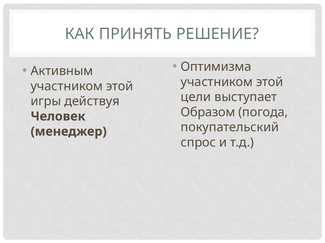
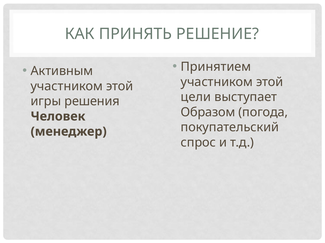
Оптимизма: Оптимизма -> Принятием
действуя: действуя -> решения
